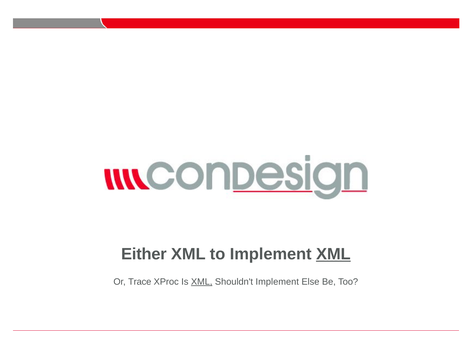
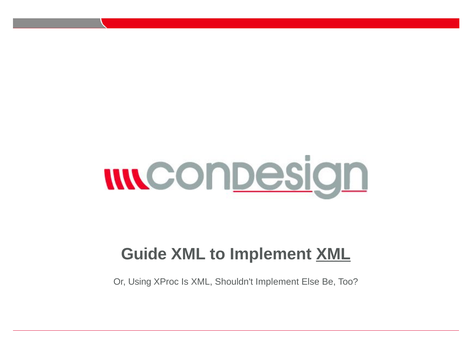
Either: Either -> Guide
Trace: Trace -> Using
XML at (202, 282) underline: present -> none
